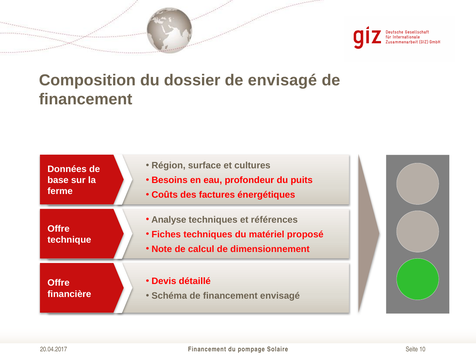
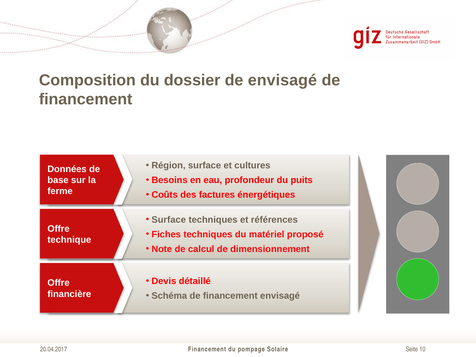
Analyse at (169, 220): Analyse -> Surface
